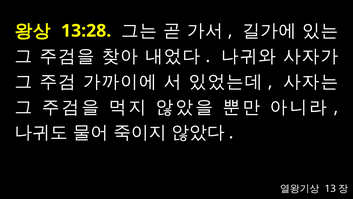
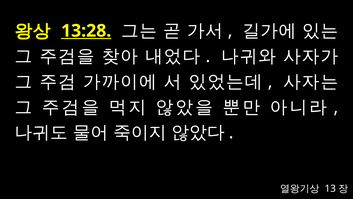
13:28 underline: none -> present
